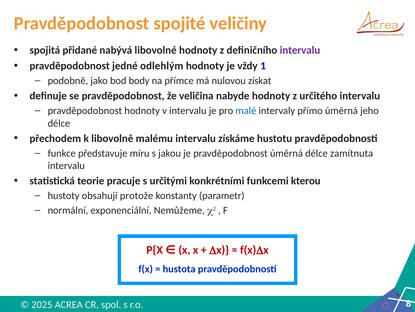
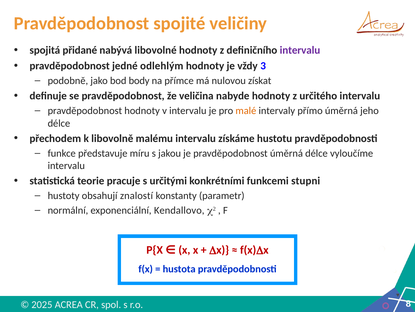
1: 1 -> 3
malé colour: blue -> orange
zamítnuta: zamítnuta -> vyloučíme
kterou: kterou -> stupni
protože: protože -> znalostí
Nemůžeme: Nemůžeme -> Kendallovo
